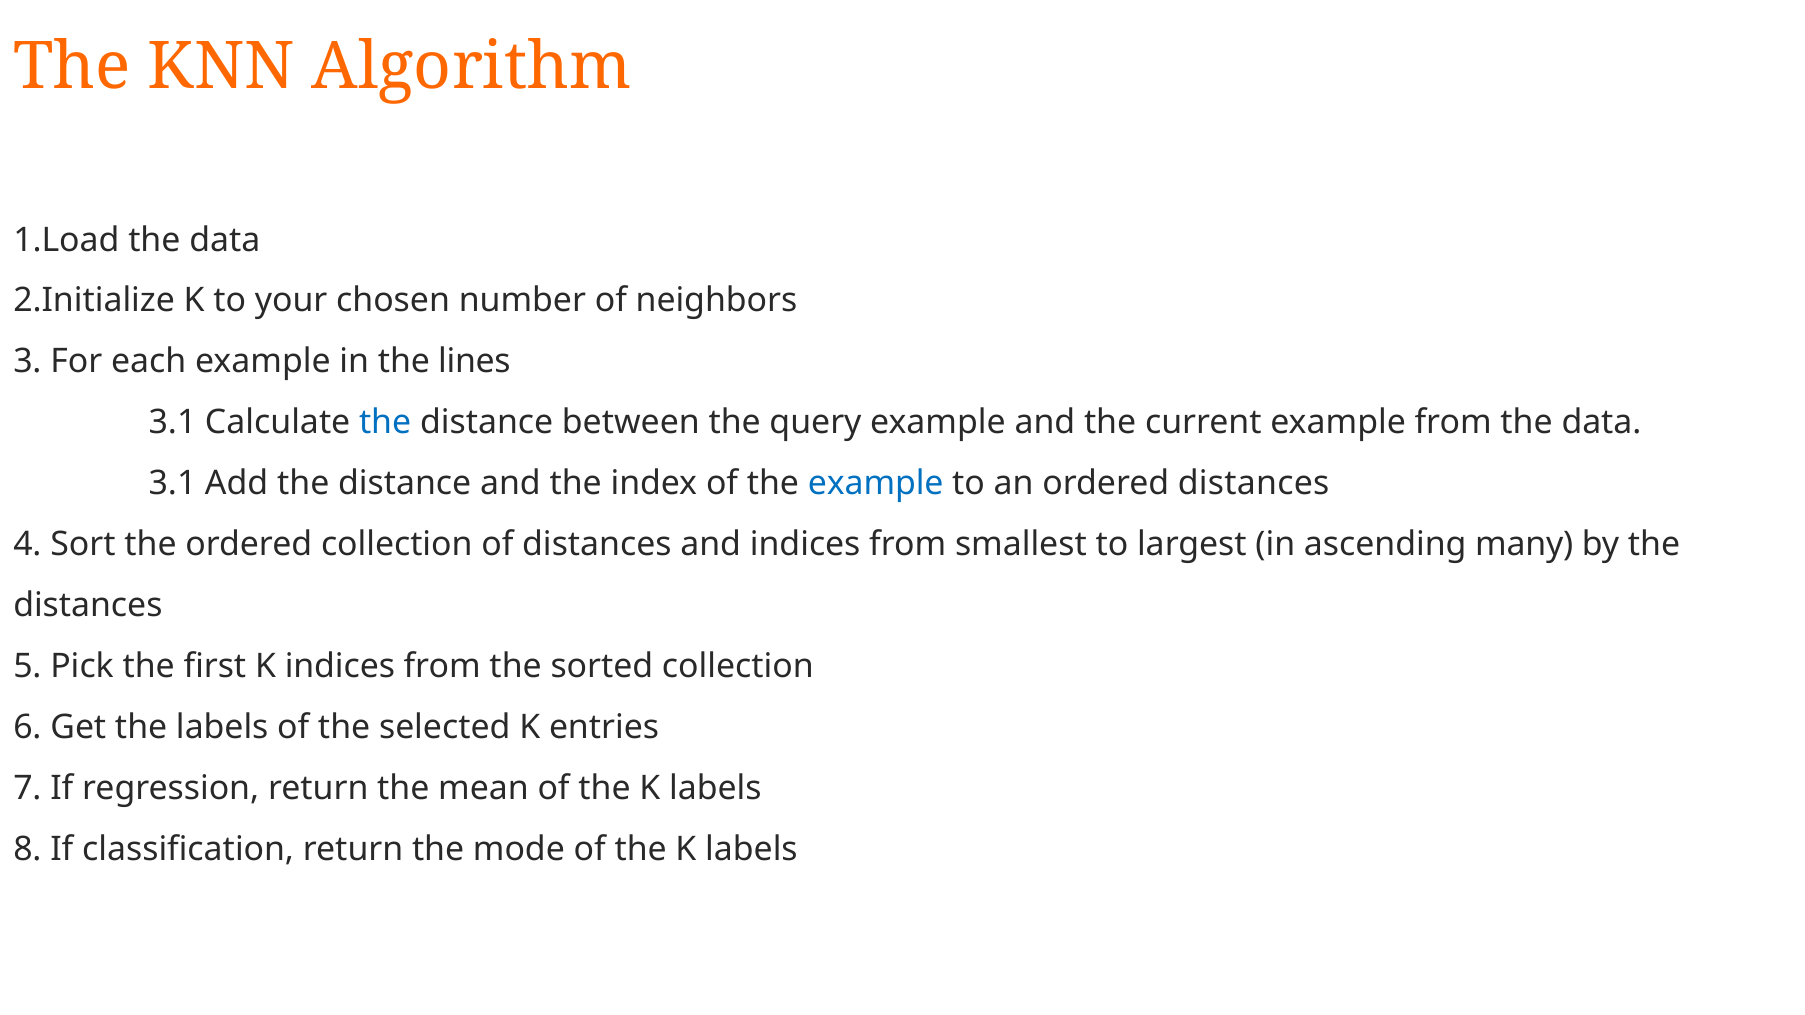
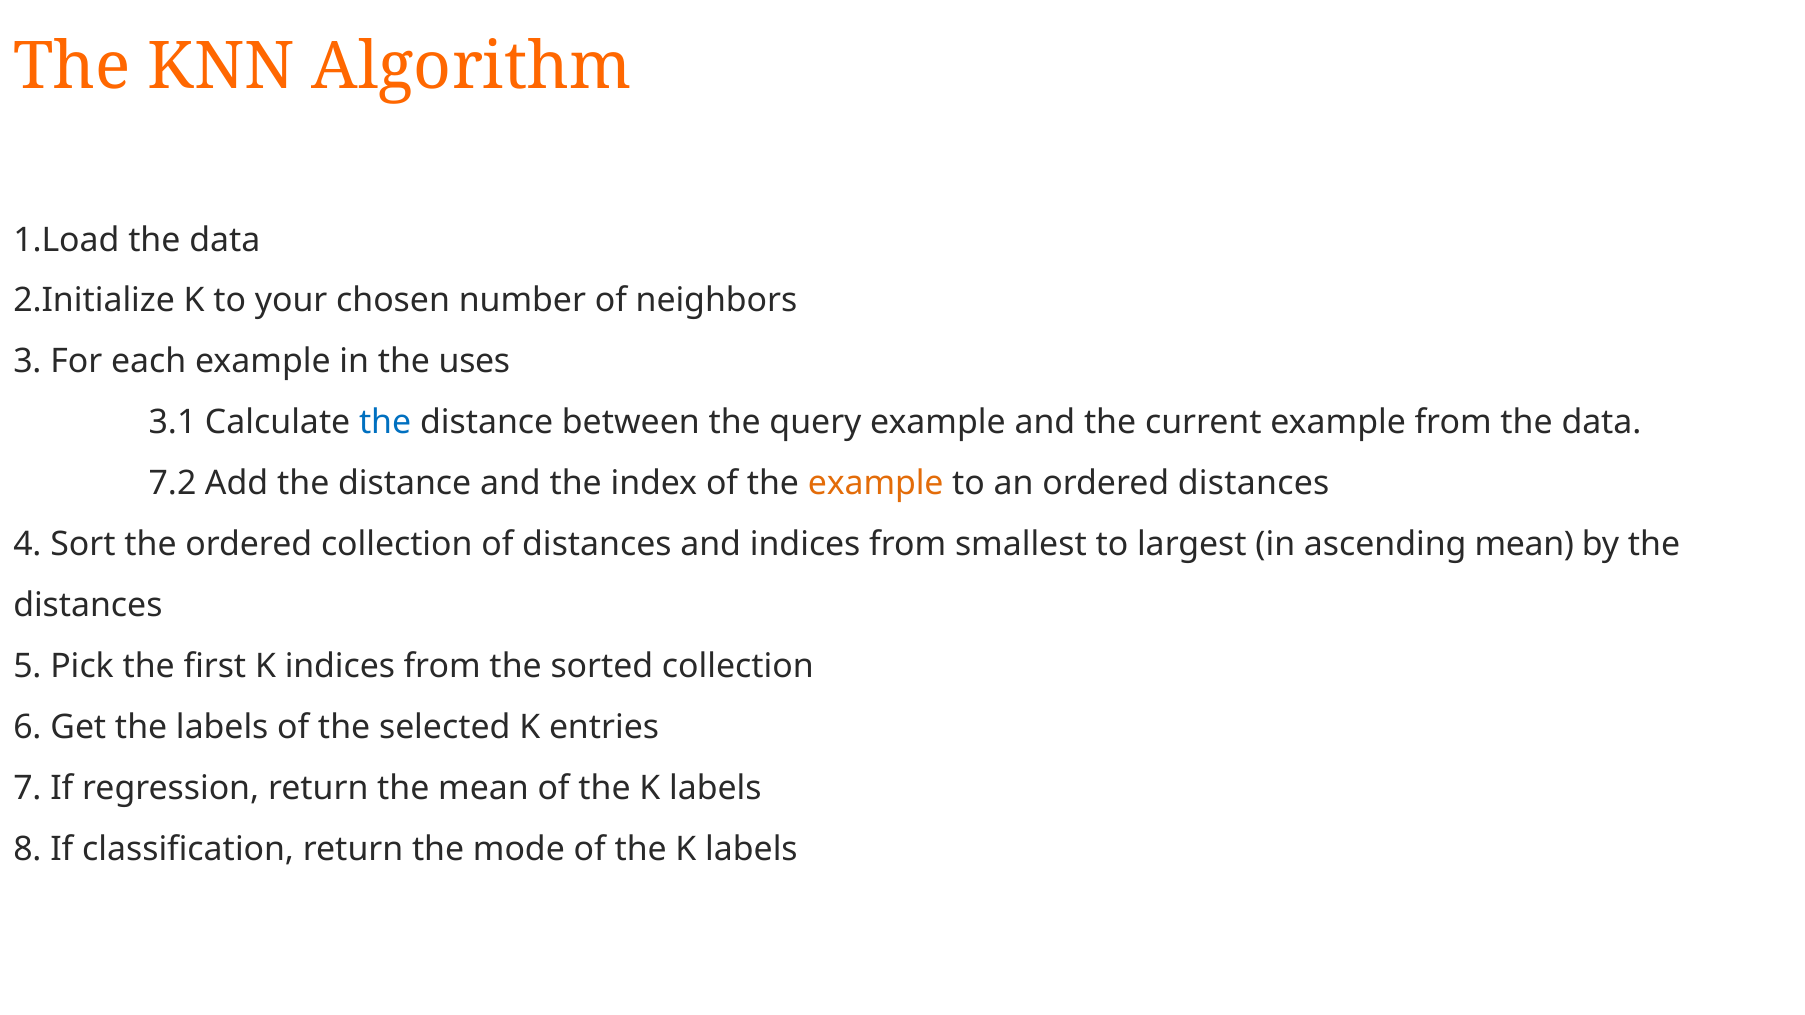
lines: lines -> uses
3.1 at (173, 484): 3.1 -> 7.2
example at (876, 484) colour: blue -> orange
ascending many: many -> mean
